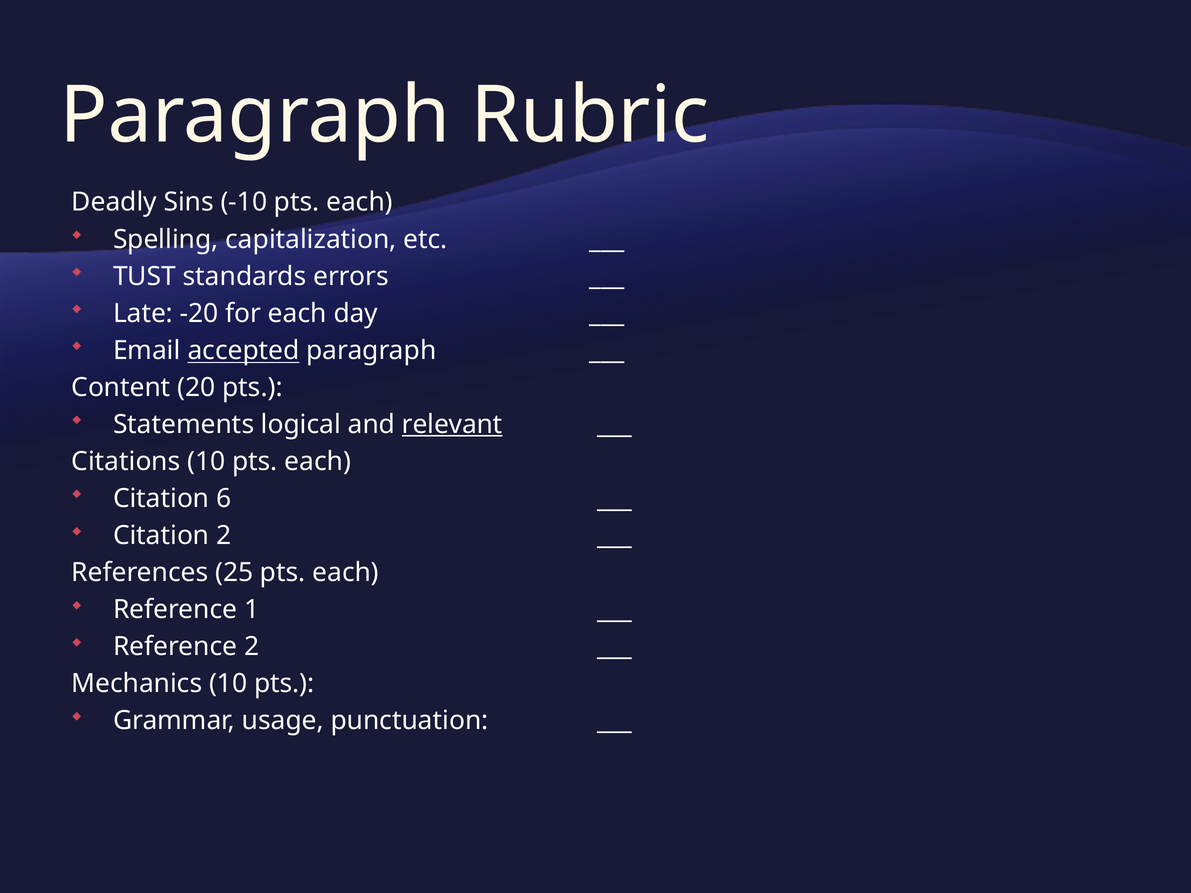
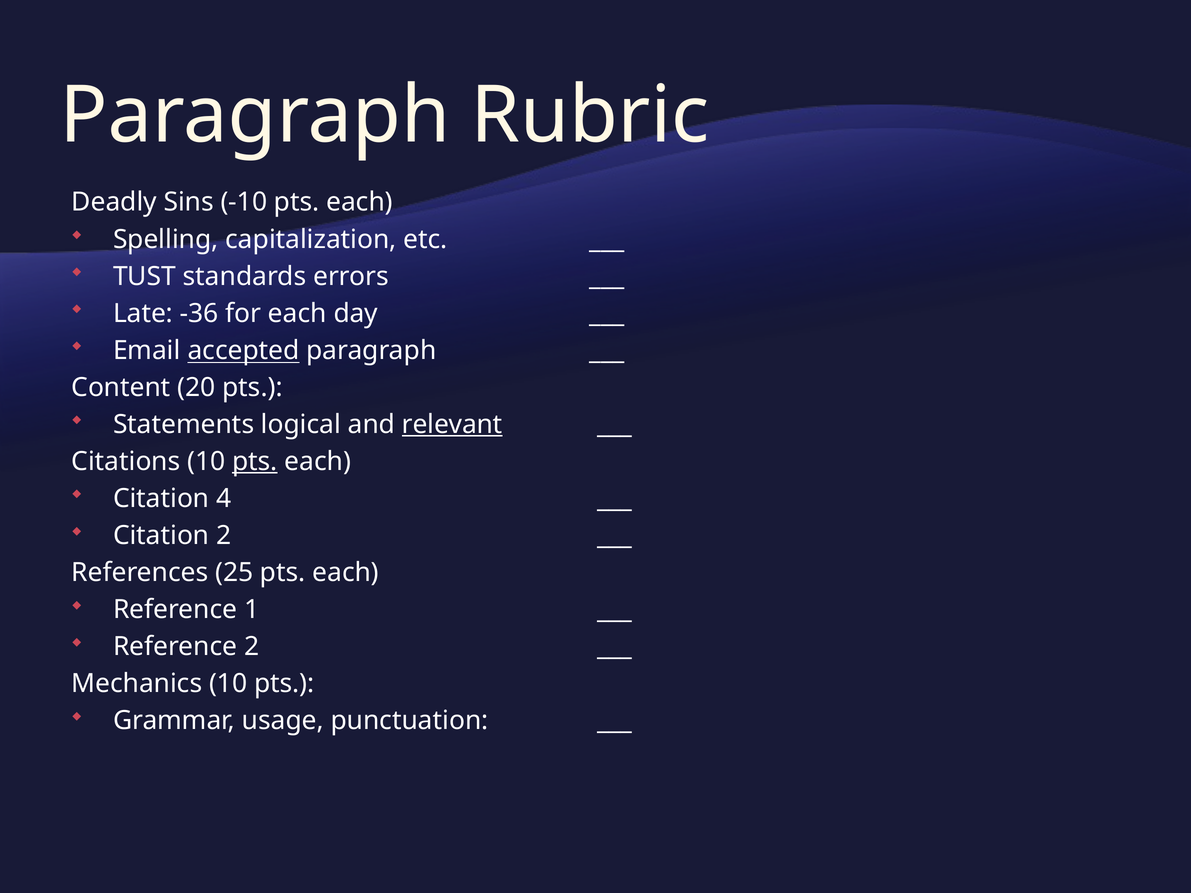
-20: -20 -> -36
pts at (255, 462) underline: none -> present
6: 6 -> 4
